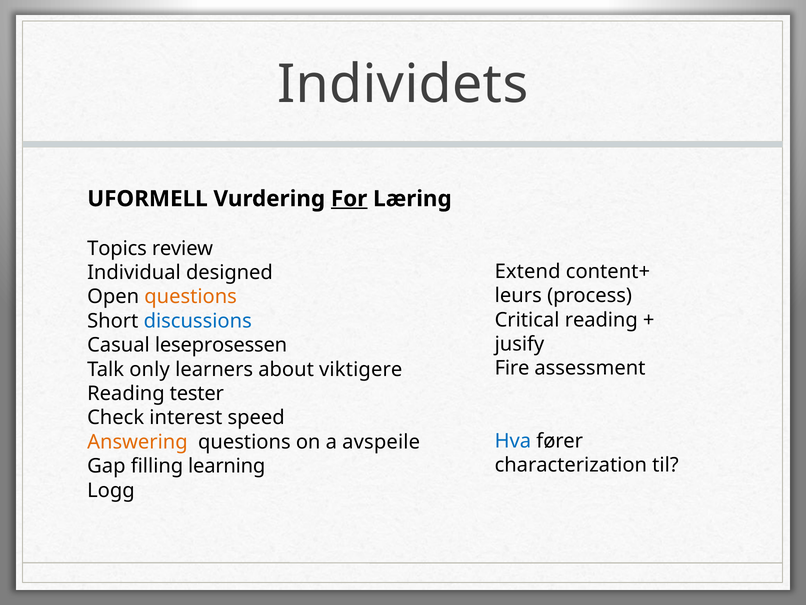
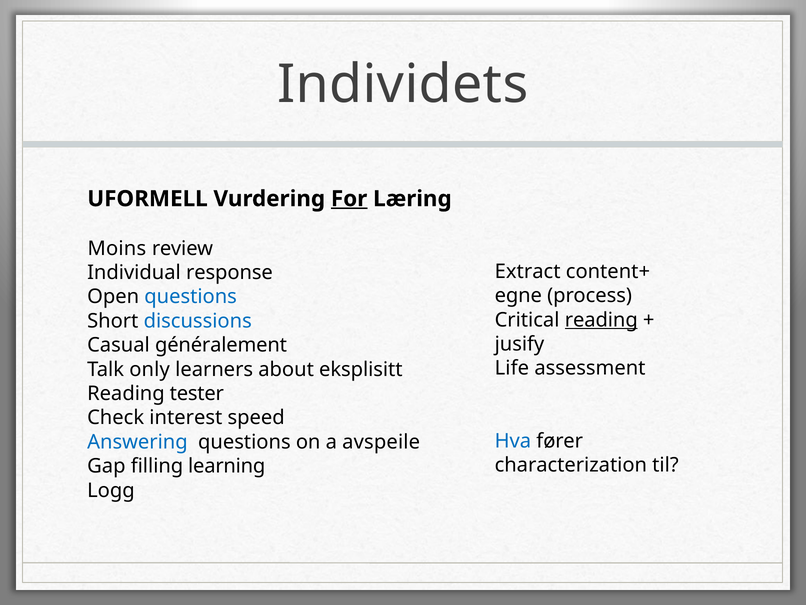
Topics: Topics -> Moins
Extend: Extend -> Extract
designed: designed -> response
leurs: leurs -> egne
questions at (191, 297) colour: orange -> blue
reading at (601, 320) underline: none -> present
leseprosessen: leseprosessen -> généralement
Fire: Fire -> Life
viktigere: viktigere -> eksplisitt
Answering colour: orange -> blue
